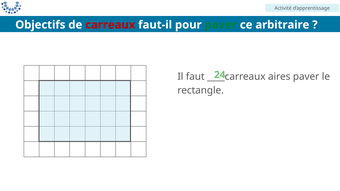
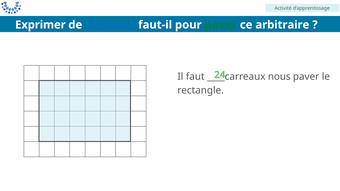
Objectifs: Objectifs -> Exprimer
carreaux colour: red -> blue
aires: aires -> nous
